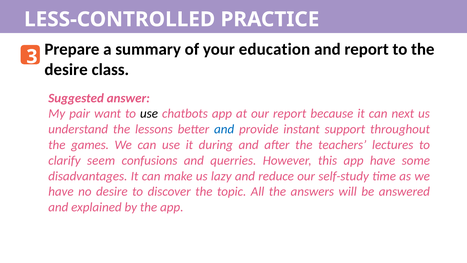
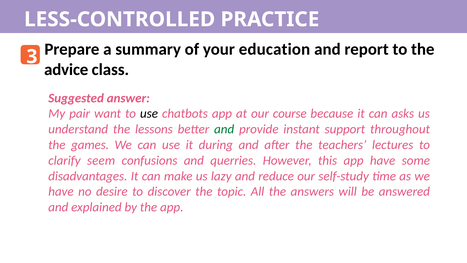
desire at (66, 69): desire -> advice
our report: report -> course
next: next -> asks
and at (224, 129) colour: blue -> green
